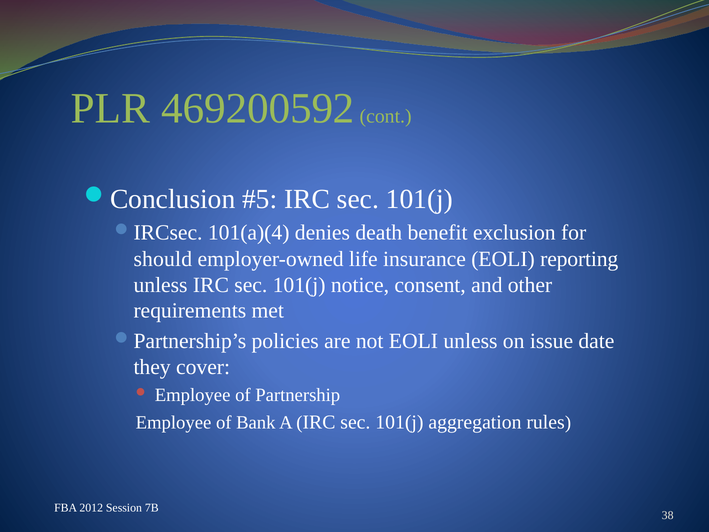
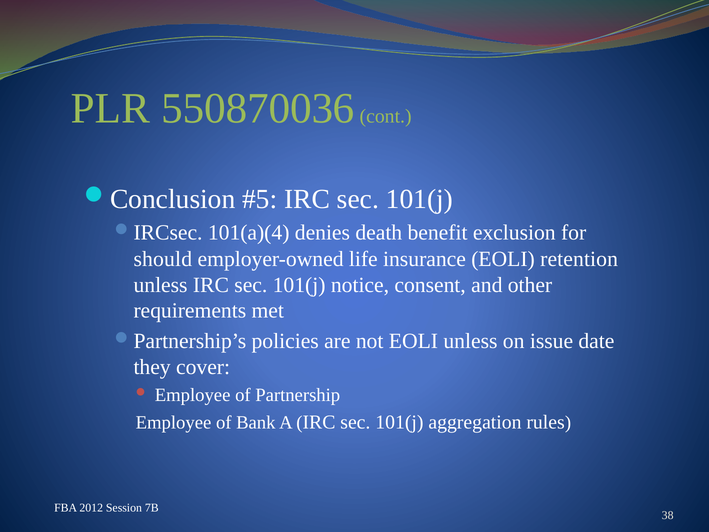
469200592: 469200592 -> 550870036
reporting: reporting -> retention
